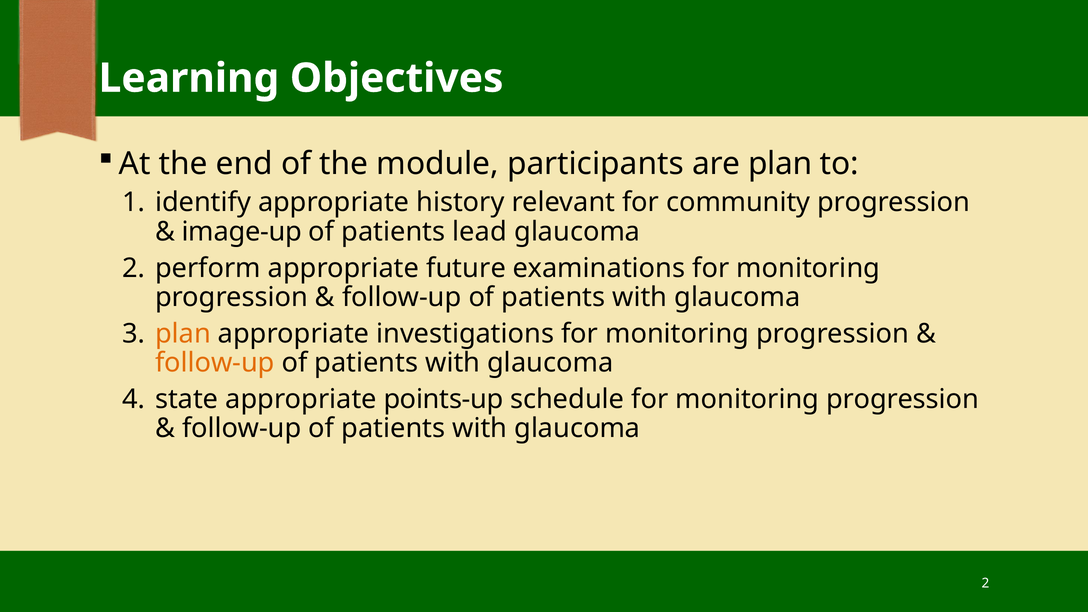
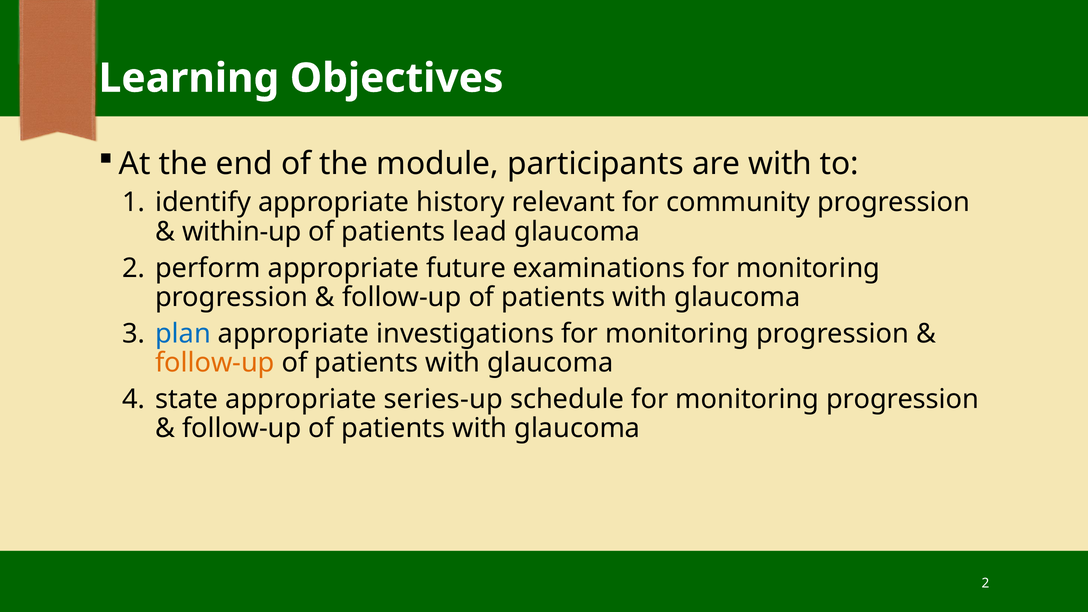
are plan: plan -> with
image-up: image-up -> within-up
plan at (183, 334) colour: orange -> blue
points-up: points-up -> series-up
